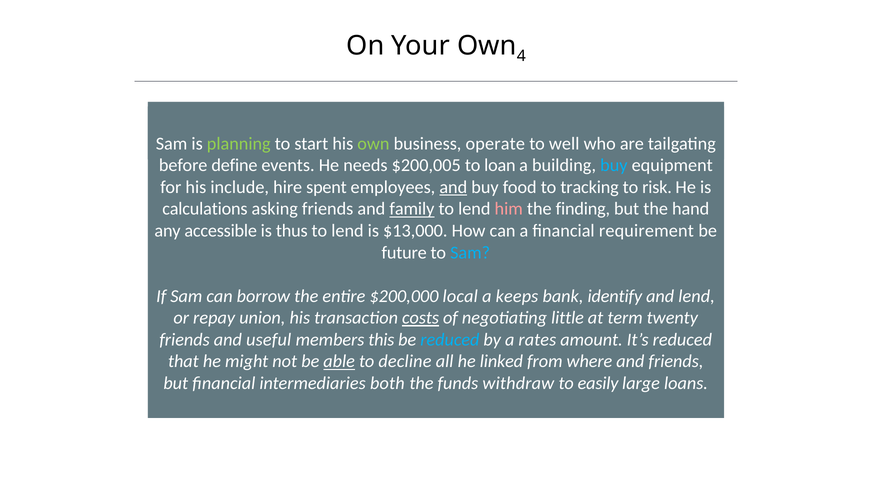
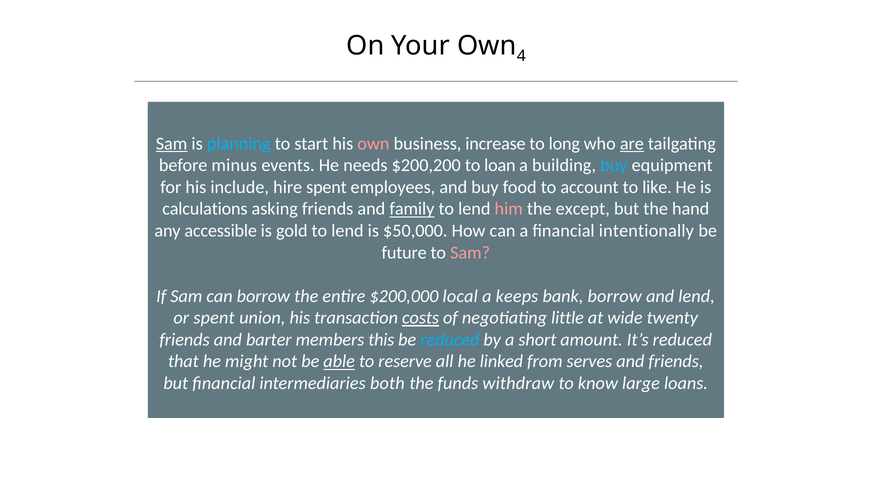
Sam at (172, 144) underline: none -> present
planning colour: light green -> light blue
own at (373, 144) colour: light green -> pink
operate: operate -> increase
well: well -> long
are underline: none -> present
define: define -> minus
$200,005: $200,005 -> $200,200
and at (453, 187) underline: present -> none
tracking: tracking -> account
risk: risk -> like
finding: finding -> except
thus: thus -> gold
$13,000: $13,000 -> $50,000
requirement: requirement -> intentionally
Sam at (470, 253) colour: light blue -> pink
bank identify: identify -> borrow
or repay: repay -> spent
term: term -> wide
useful: useful -> barter
rates: rates -> short
decline: decline -> reserve
where: where -> serves
easily: easily -> know
